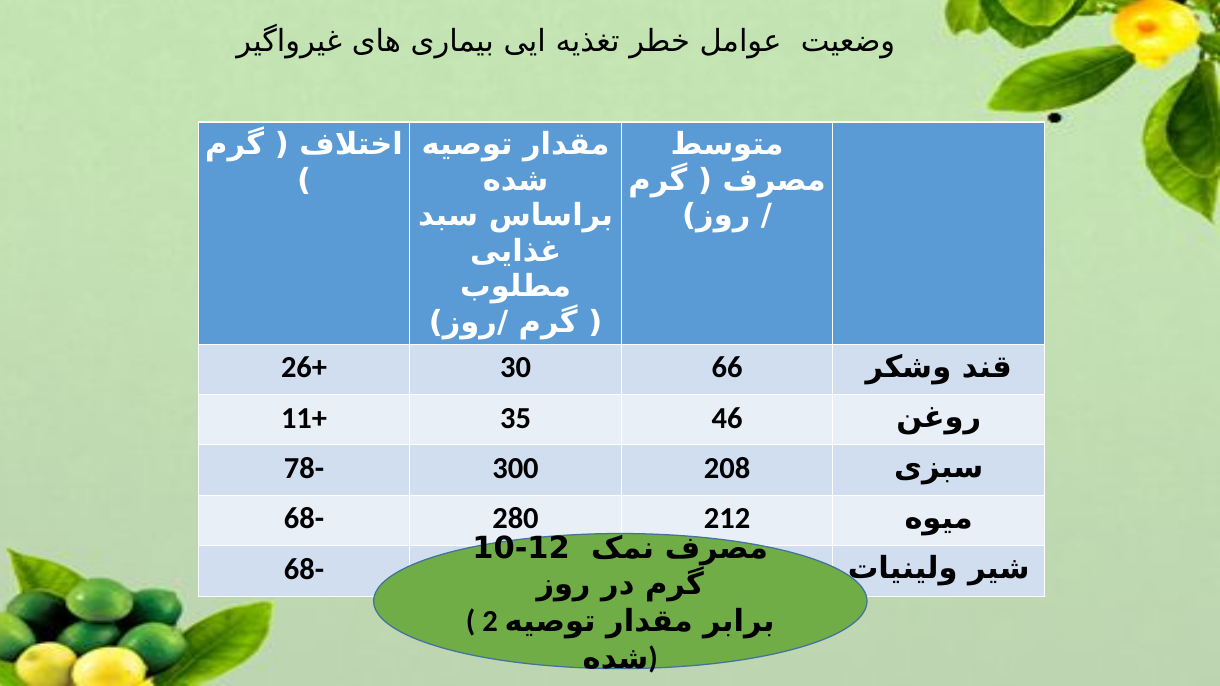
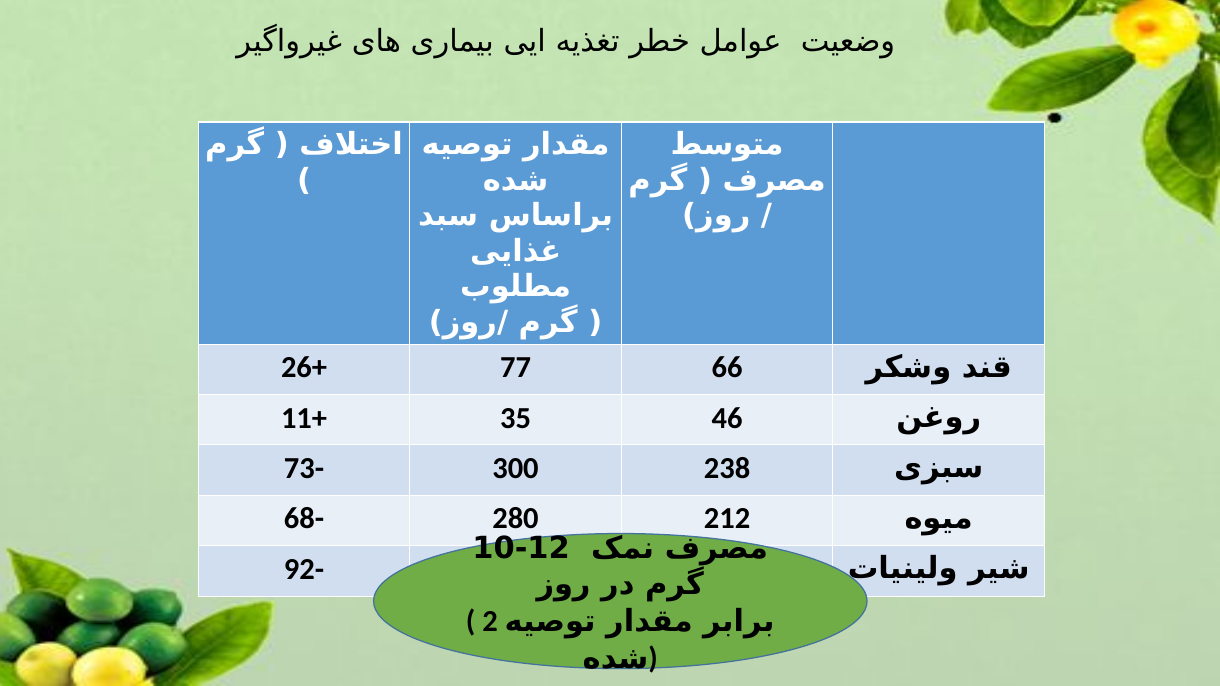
30: 30 -> 77
78-: 78- -> 73-
208: 208 -> 238
68- at (304, 569): 68- -> 92-
